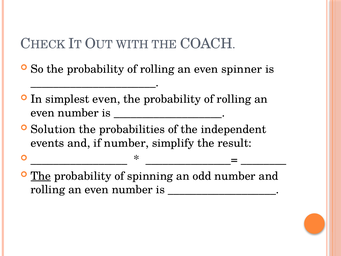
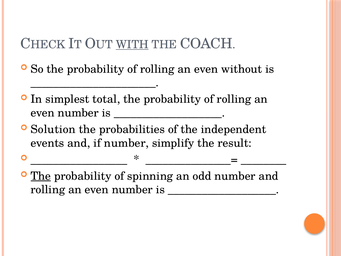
WITH underline: none -> present
spinner: spinner -> without
simplest even: even -> total
